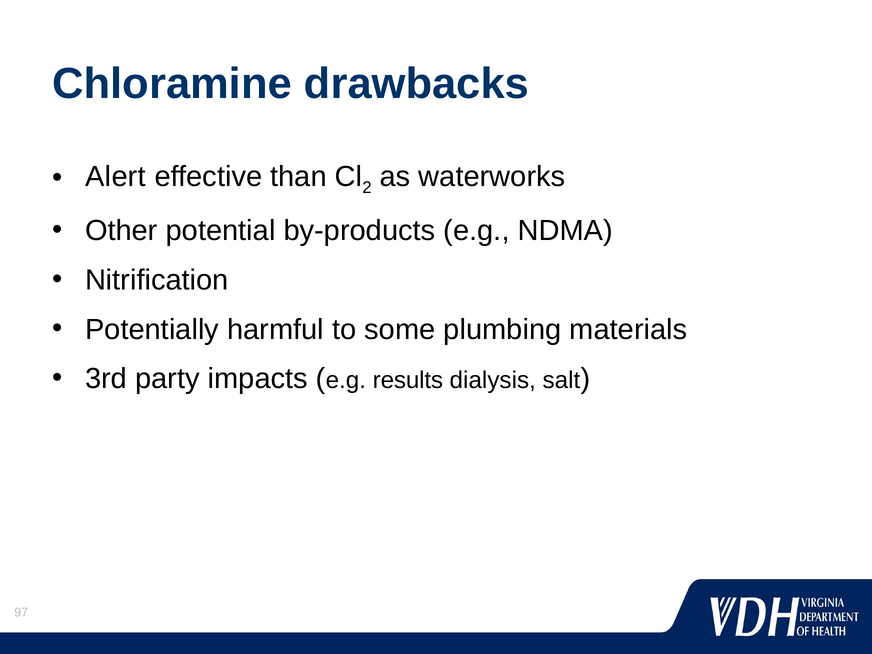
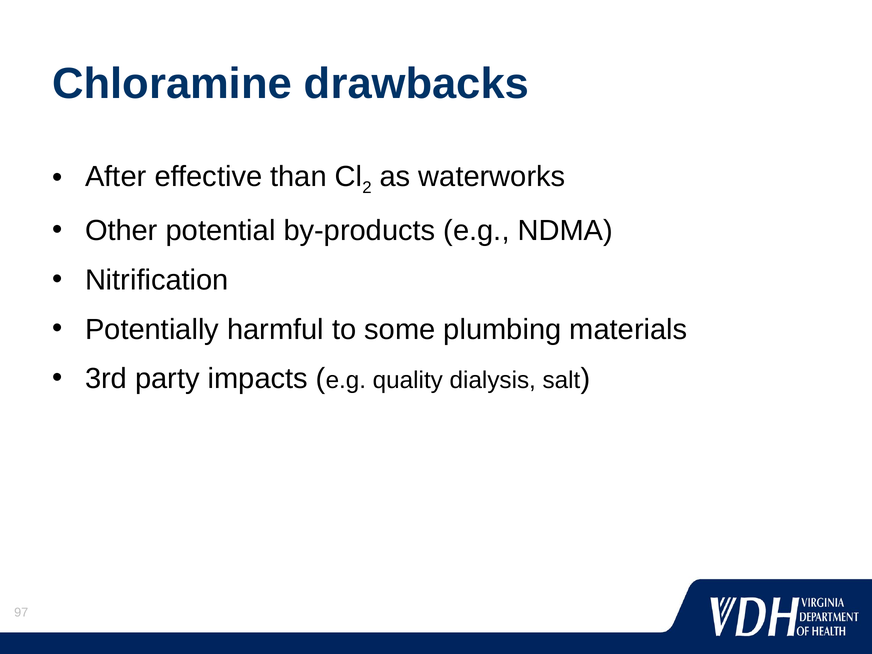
Alert: Alert -> After
results: results -> quality
